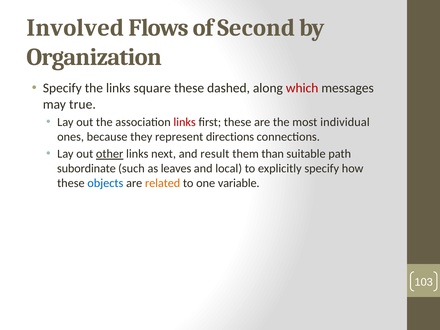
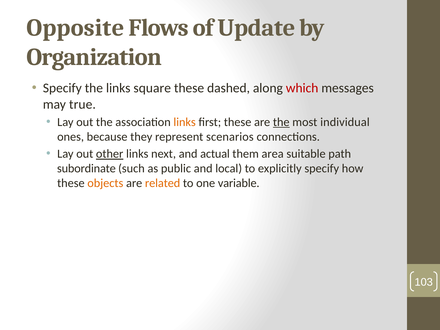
Involved: Involved -> Opposite
Second: Second -> Update
links at (185, 122) colour: red -> orange
the at (281, 122) underline: none -> present
directions: directions -> scenarios
result: result -> actual
than: than -> area
leaves: leaves -> public
objects colour: blue -> orange
